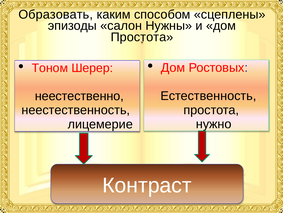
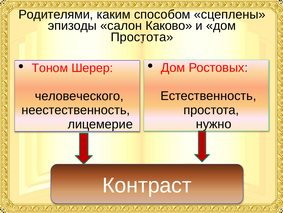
Образовать: Образовать -> Родителями
Нужны: Нужны -> Каково
неестественно: неестественно -> человеческого
